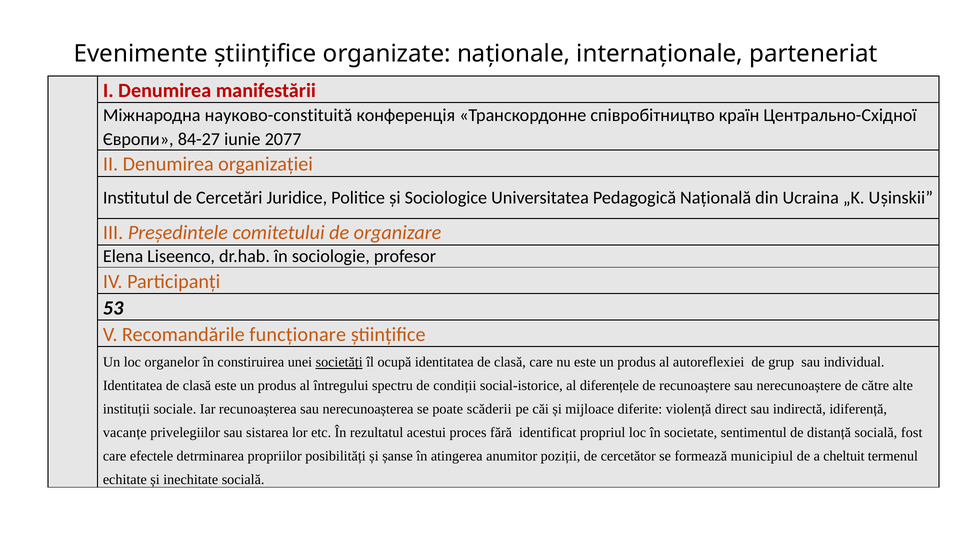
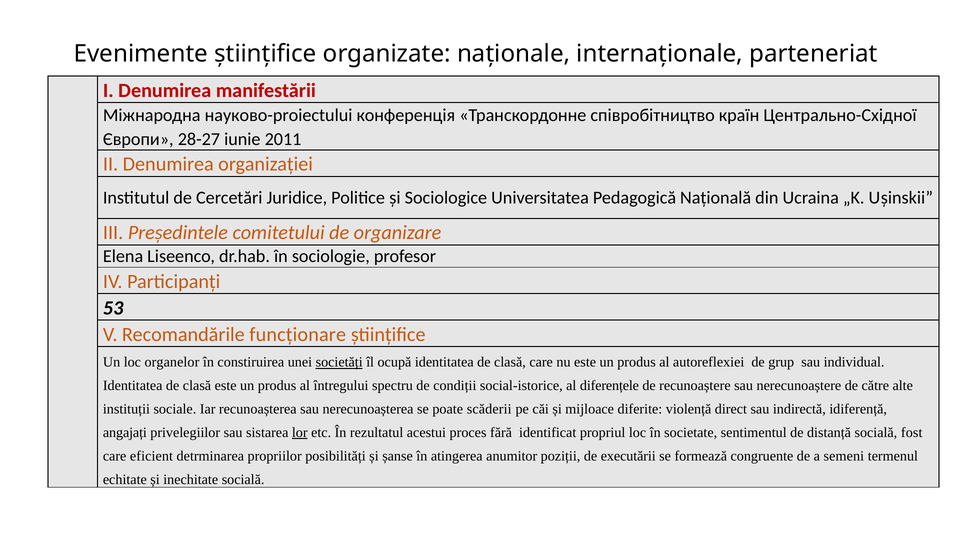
науково-constituită: науково-constituită -> науково-proiectului
84-27: 84-27 -> 28-27
2077: 2077 -> 2011
vacanțe: vacanțe -> angajați
lor underline: none -> present
efectele: efectele -> eficient
cercetător: cercetător -> executării
municipiul: municipiul -> congruente
cheltuit: cheltuit -> semeni
